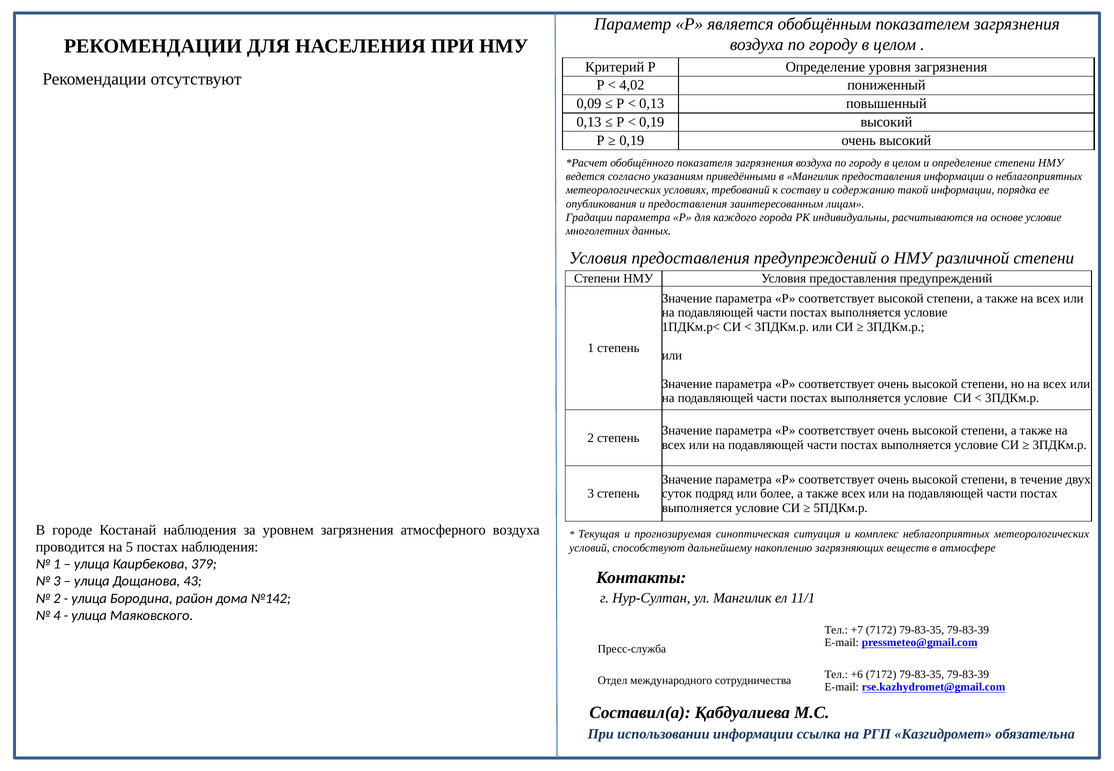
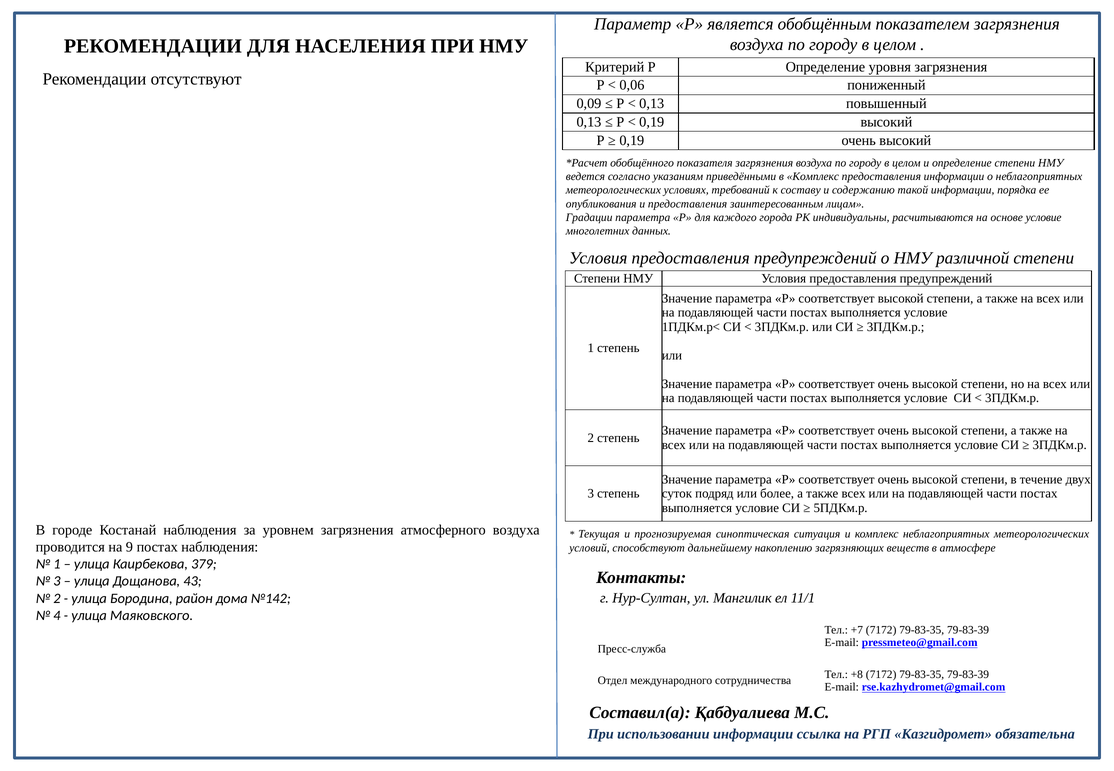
4,02: 4,02 -> 0,06
в Мангилик: Мангилик -> Комплекс
5: 5 -> 9
+6: +6 -> +8
